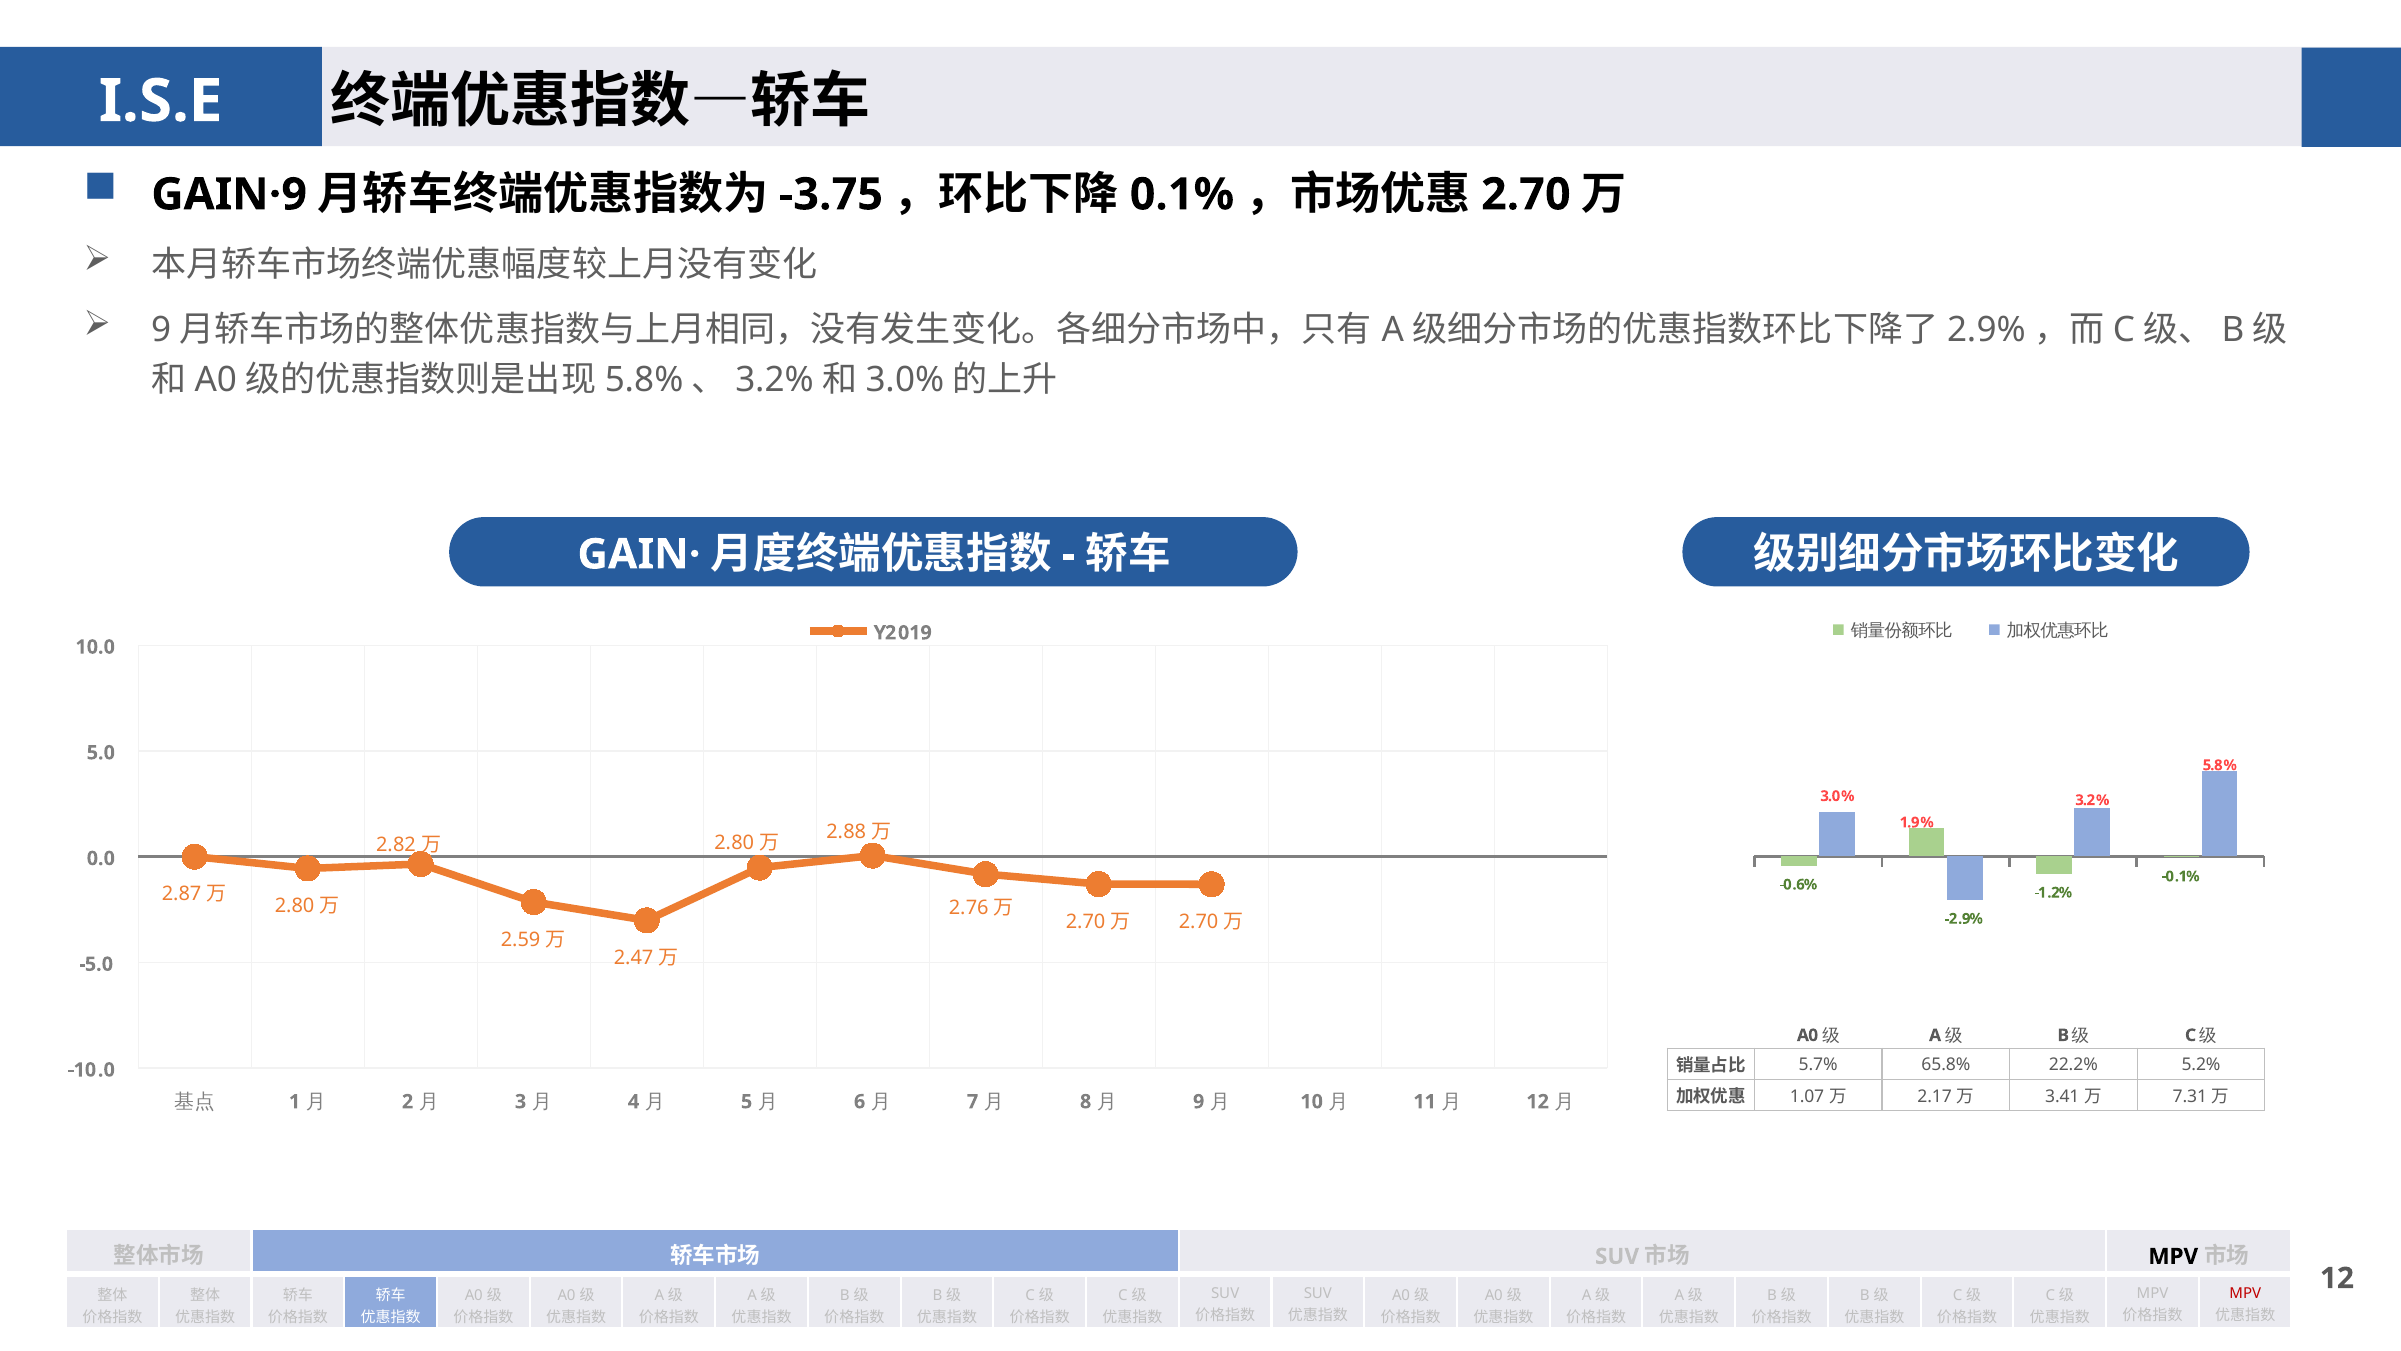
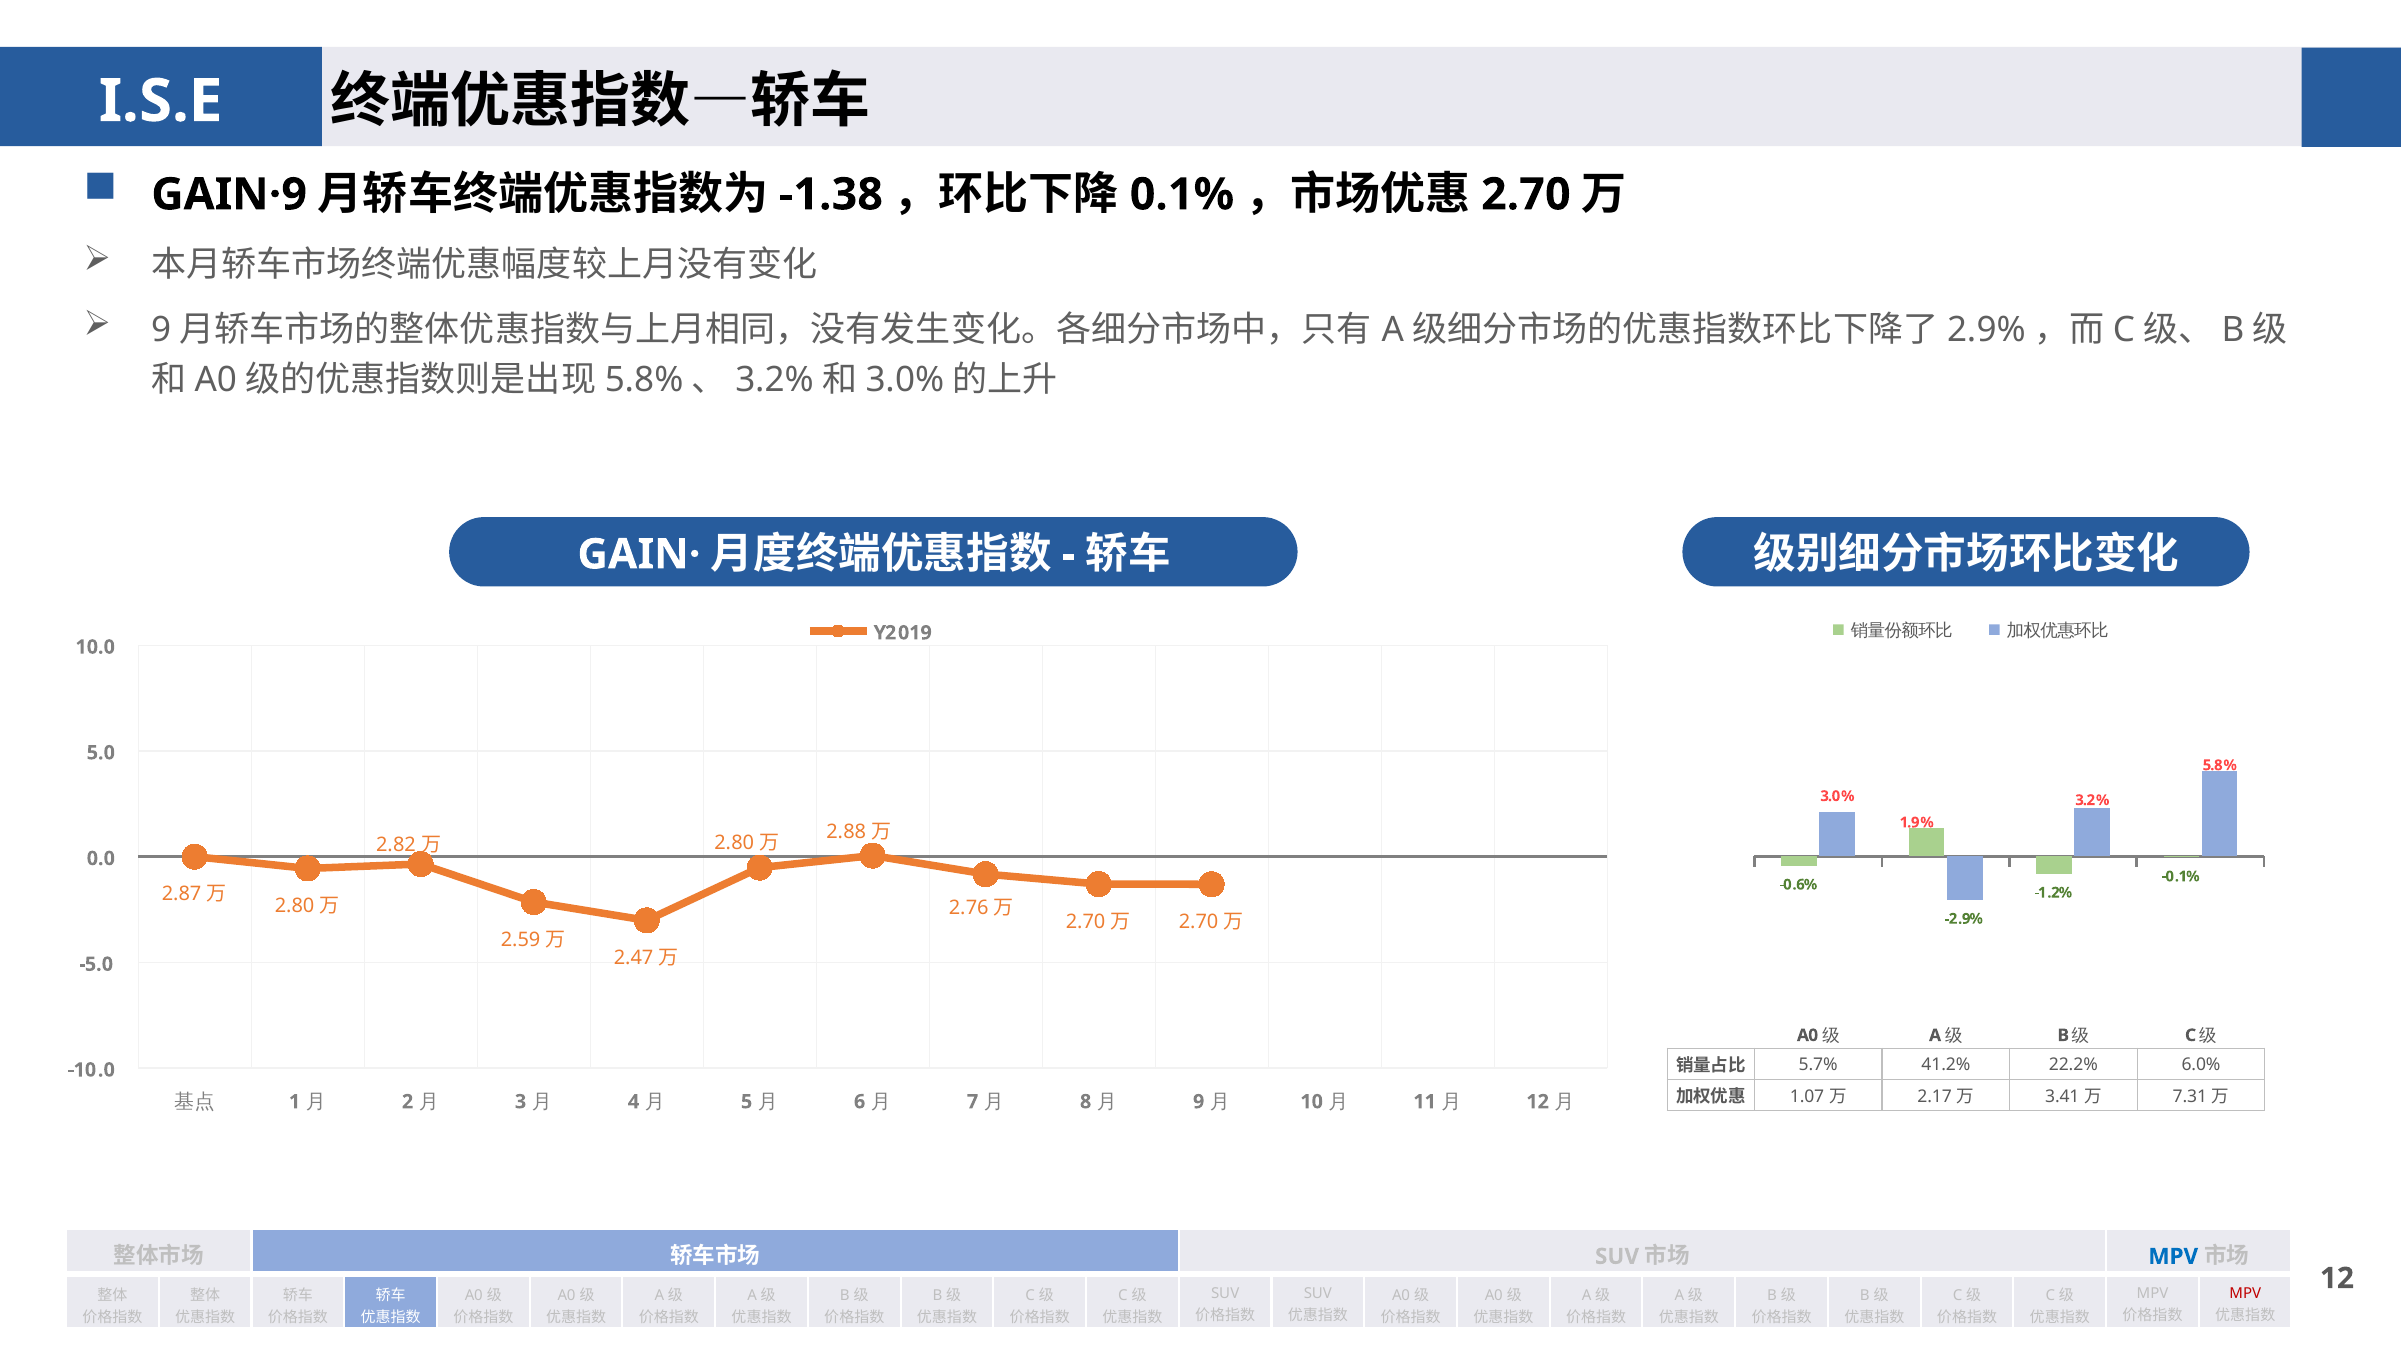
-3.75: -3.75 -> -1.38
65.8%: 65.8% -> 41.2%
5.2%: 5.2% -> 6.0%
MPV at (2173, 1256) colour: black -> blue
